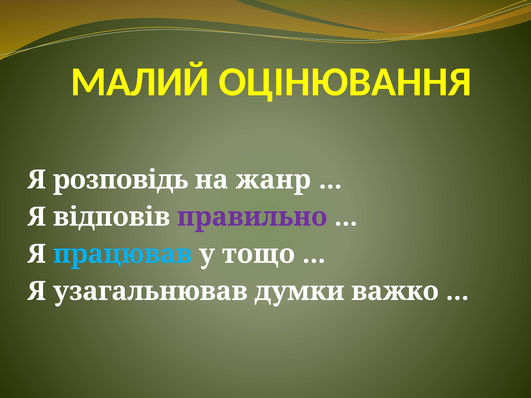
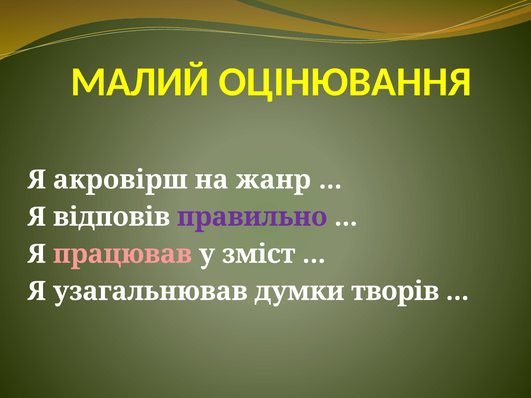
розповідь: розповідь -> акровірш
працював colour: light blue -> pink
тощо: тощо -> зміст
важко: важко -> творів
